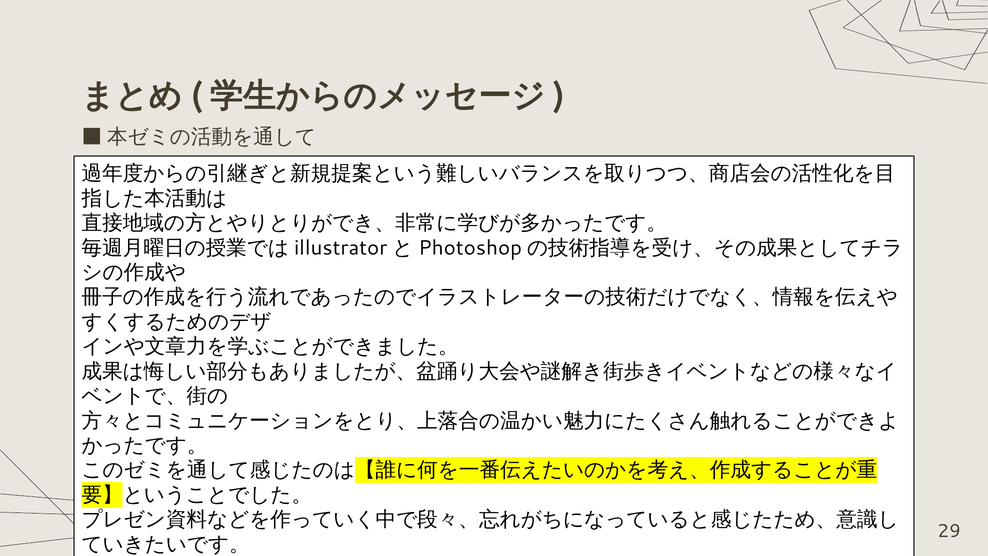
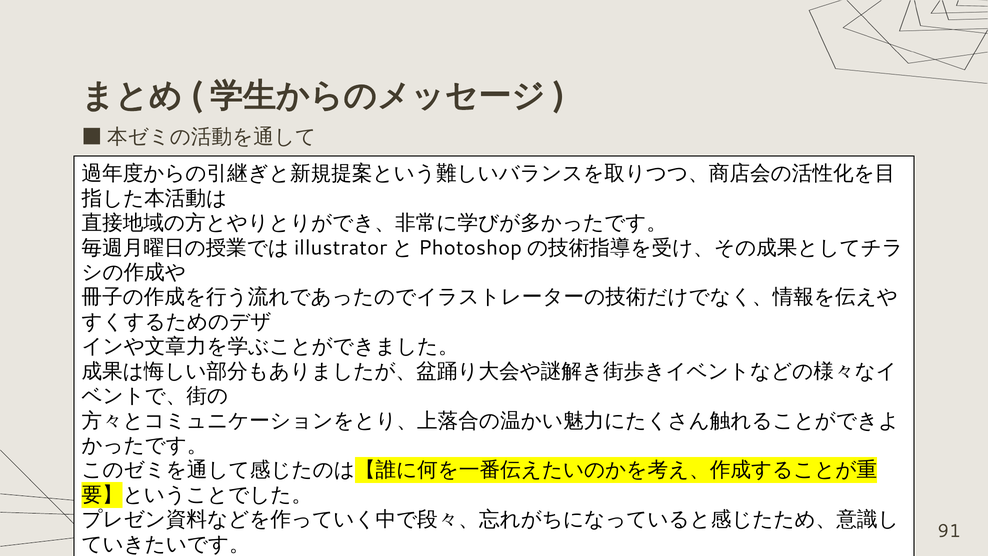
29: 29 -> 91
